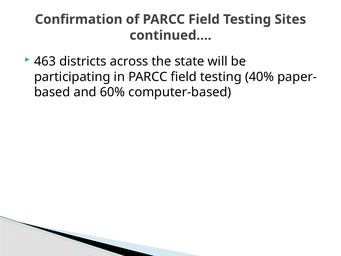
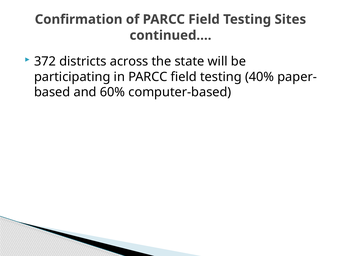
463: 463 -> 372
